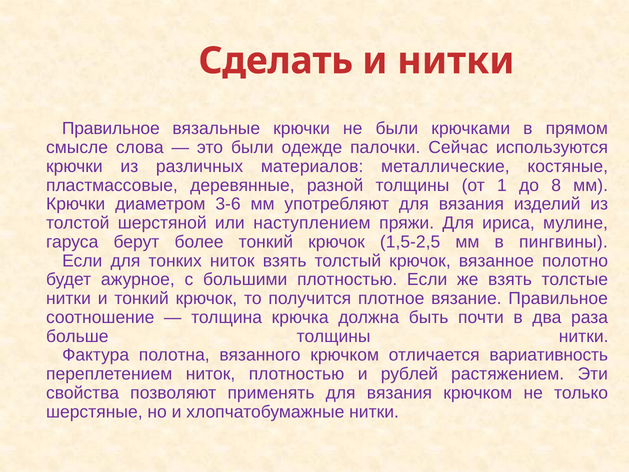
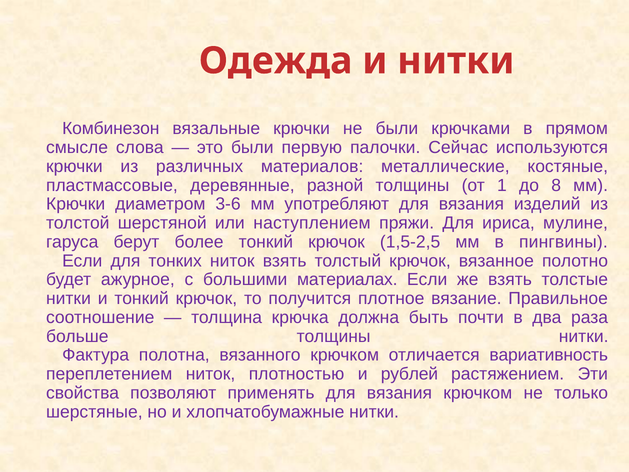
Сделать: Сделать -> Одежда
Правильное at (111, 129): Правильное -> Комбинезон
одежде: одежде -> первую
большими плотностью: плотностью -> материалах
